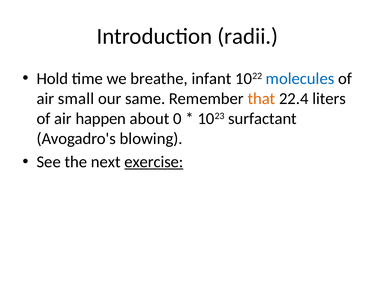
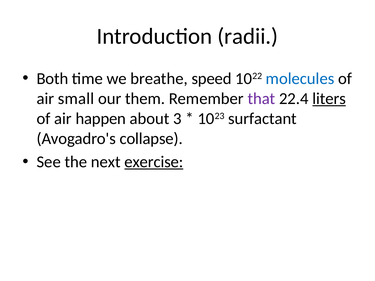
Hold: Hold -> Both
infant: infant -> speed
same: same -> them
that colour: orange -> purple
liters underline: none -> present
0: 0 -> 3
blowing: blowing -> collapse
